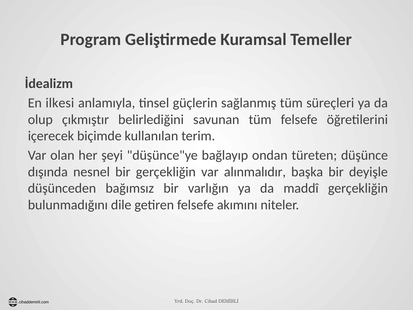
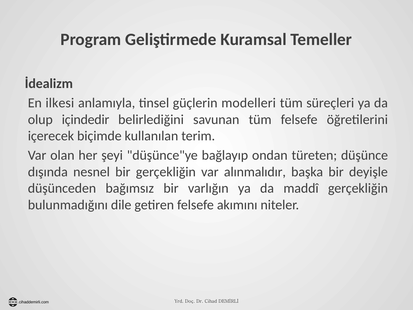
sağlanmış: sağlanmış -> modelleri
çıkmıştır: çıkmıştır -> içindedir
